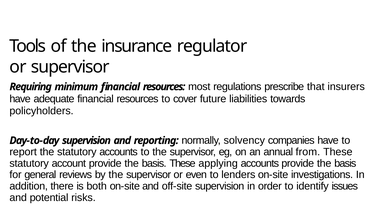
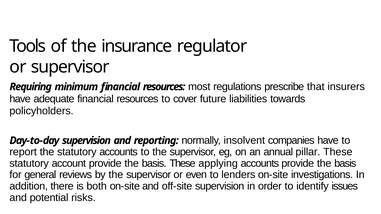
solvency: solvency -> insolvent
from: from -> pillar
